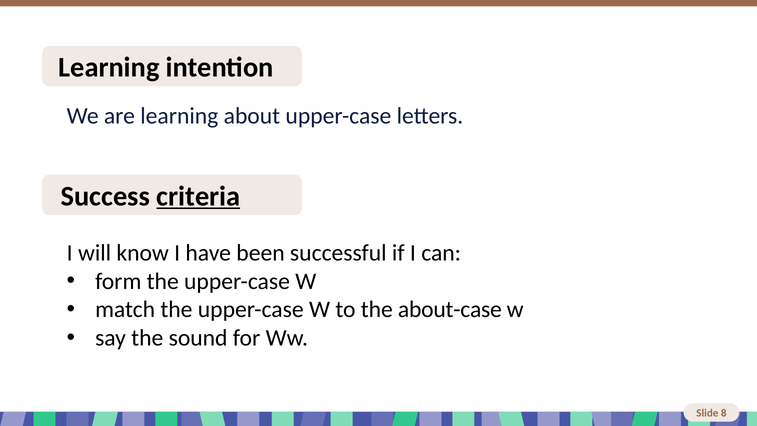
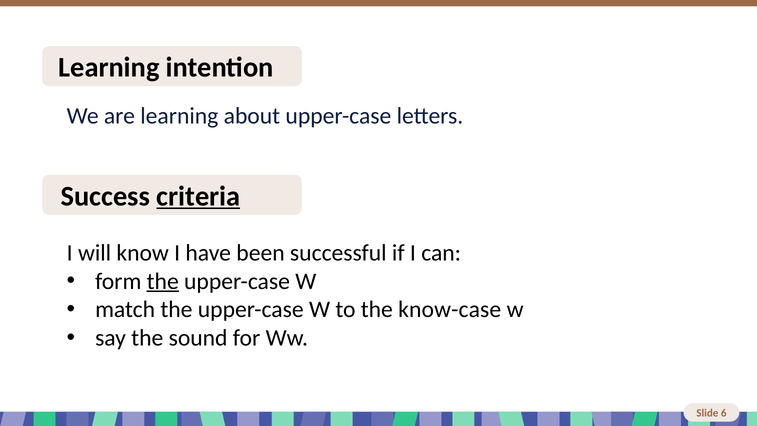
the at (163, 281) underline: none -> present
about-case: about-case -> know-case
8: 8 -> 6
